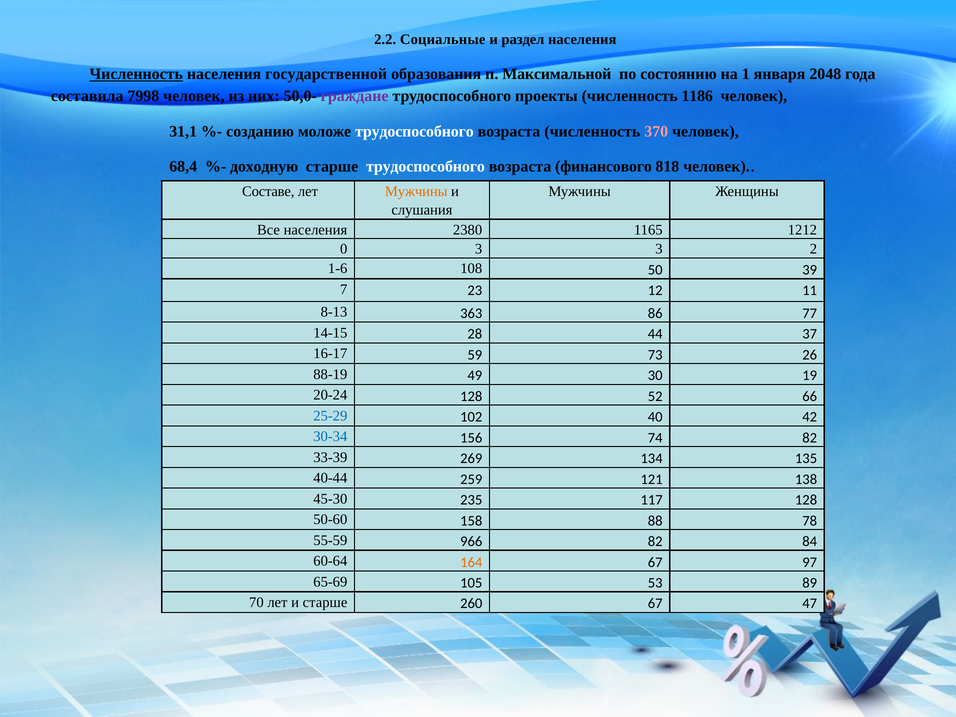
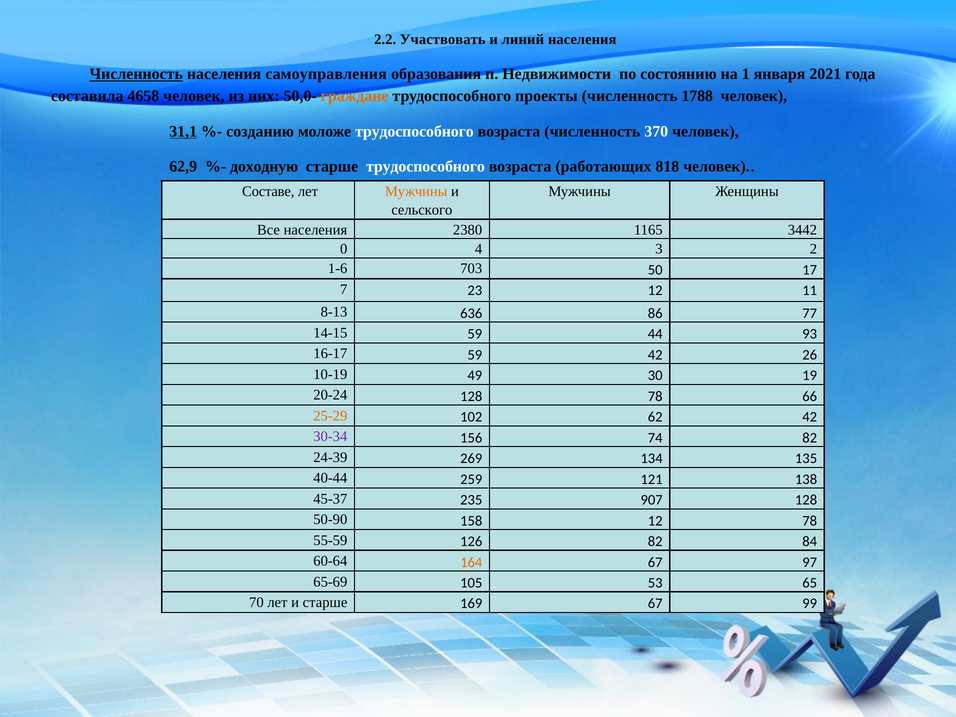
Социальные: Социальные -> Участвовать
раздел: раздел -> линий
государственной: государственной -> самоуправления
Максимальной: Максимальной -> Недвижимости
2048: 2048 -> 2021
7998: 7998 -> 4658
граждане colour: purple -> orange
1186: 1186 -> 1788
31,1 underline: none -> present
370 colour: pink -> white
68,4: 68,4 -> 62,9
финансового: финансового -> работающих
слушания: слушания -> сельского
1212: 1212 -> 3442
0 3: 3 -> 4
108: 108 -> 703
39: 39 -> 17
363: 363 -> 636
14-15 28: 28 -> 59
37: 37 -> 93
59 73: 73 -> 42
88-19: 88-19 -> 10-19
128 52: 52 -> 78
25-29 colour: blue -> orange
40: 40 -> 62
30-34 colour: blue -> purple
33-39: 33-39 -> 24-39
45-30: 45-30 -> 45-37
117: 117 -> 907
50-60: 50-60 -> 50-90
158 88: 88 -> 12
966: 966 -> 126
89: 89 -> 65
260: 260 -> 169
47: 47 -> 99
